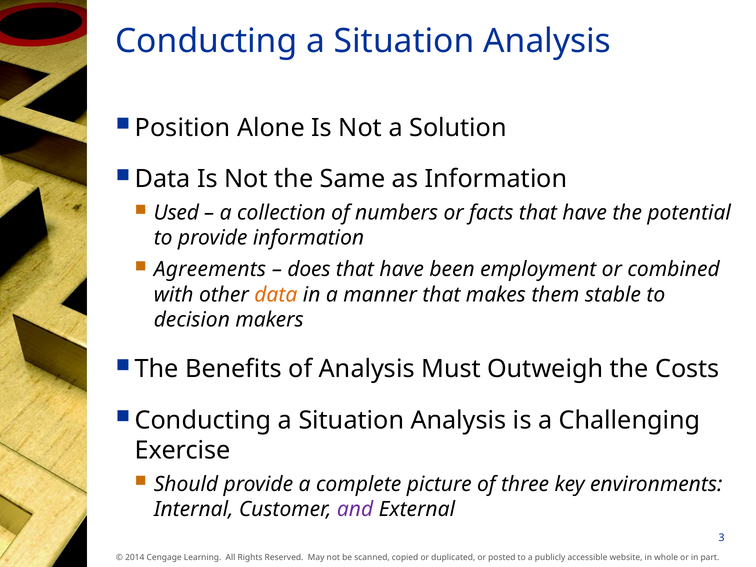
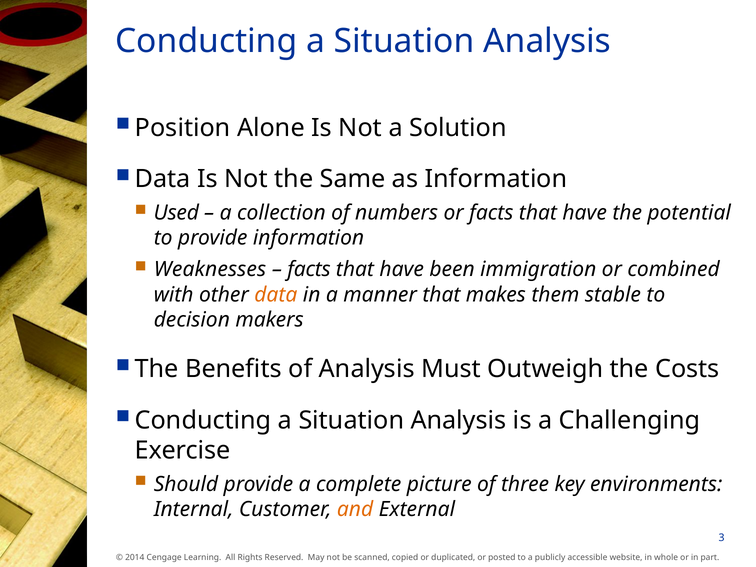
Agreements: Agreements -> Weaknesses
does at (309, 269): does -> facts
employment: employment -> immigration
and colour: purple -> orange
